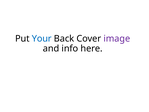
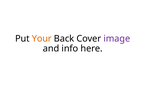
Your colour: blue -> orange
